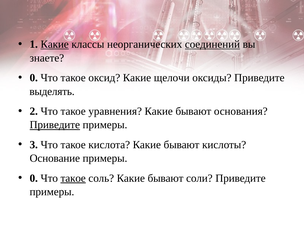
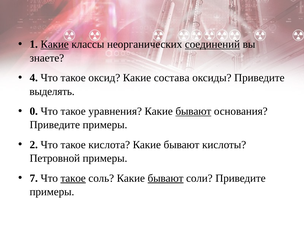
0 at (34, 78): 0 -> 4
щелочи: щелочи -> состава
2: 2 -> 0
бывают at (193, 111) underline: none -> present
Приведите at (55, 125) underline: present -> none
3: 3 -> 2
Основание: Основание -> Петровной
0 at (34, 178): 0 -> 7
бывают at (166, 178) underline: none -> present
